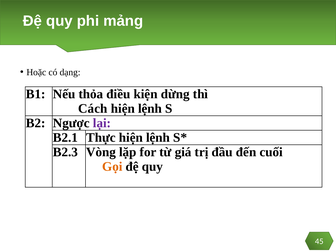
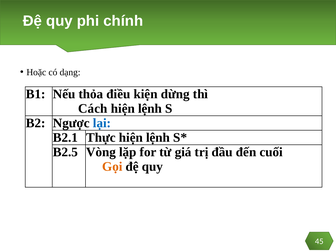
mảng: mảng -> chính
lại colour: purple -> blue
B2.3: B2.3 -> B2.5
